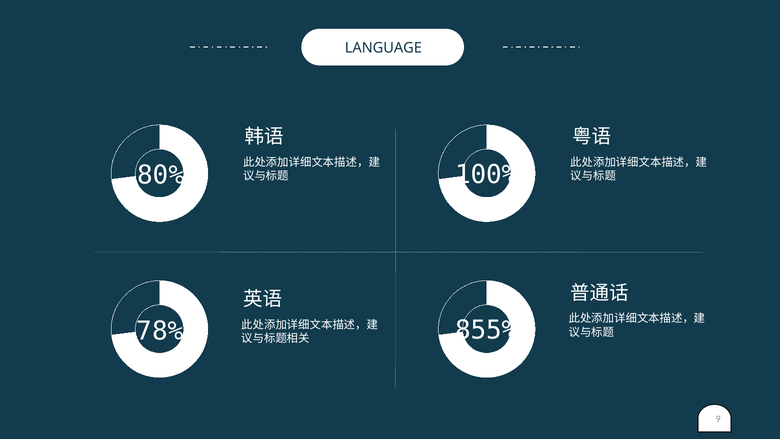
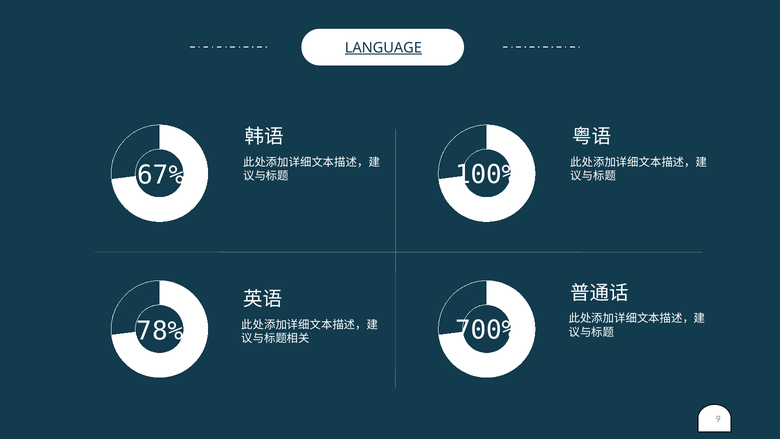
LANGUAGE underline: none -> present
80%: 80% -> 67%
855%: 855% -> 700%
